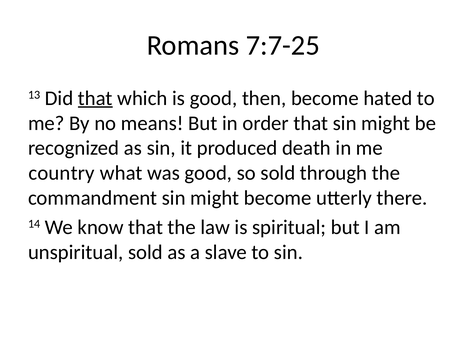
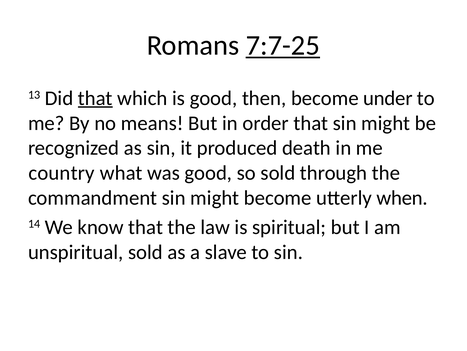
7:7-25 underline: none -> present
hated: hated -> under
there: there -> when
